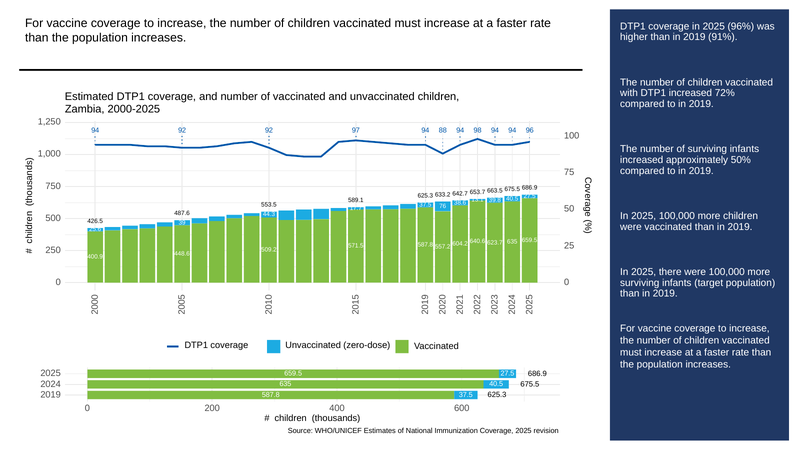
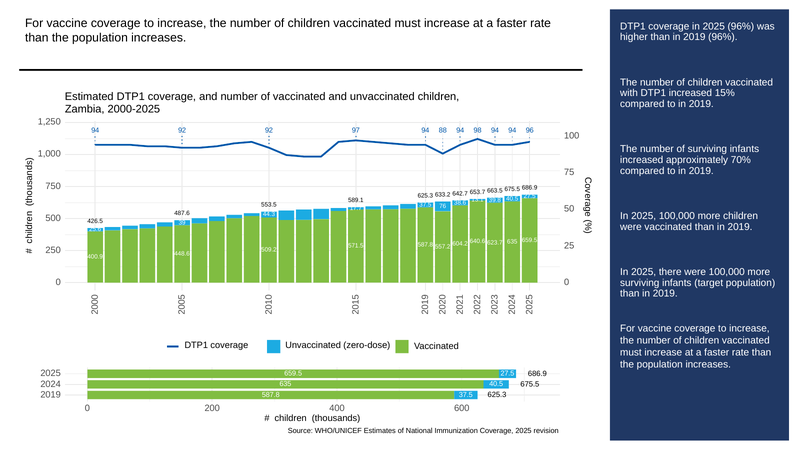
2019 91%: 91% -> 96%
72%: 72% -> 15%
50%: 50% -> 70%
